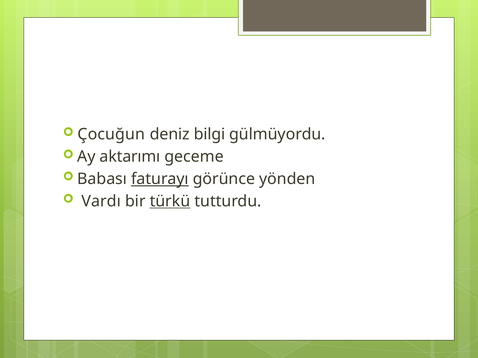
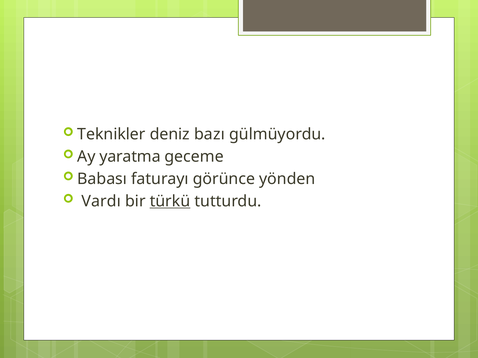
Çocuğun: Çocuğun -> Teknikler
bilgi: bilgi -> bazı
aktarımı: aktarımı -> yaratma
faturayı underline: present -> none
